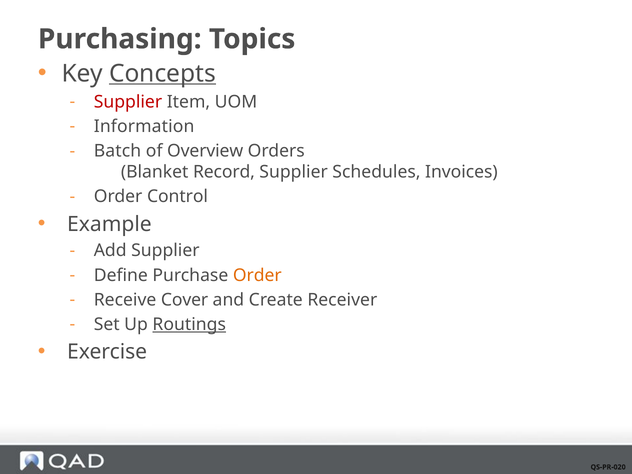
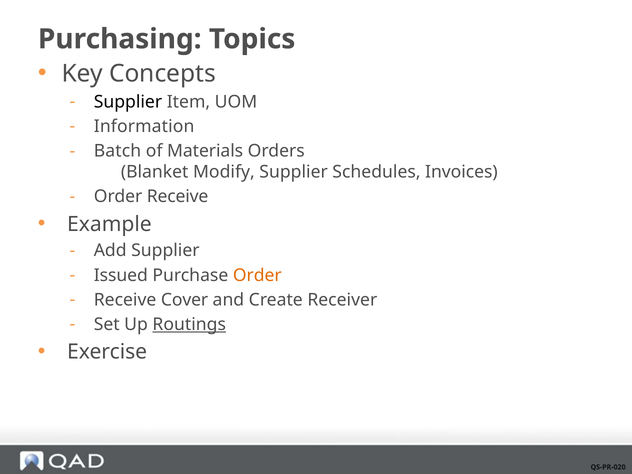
Concepts underline: present -> none
Supplier at (128, 102) colour: red -> black
Overview: Overview -> Materials
Record: Record -> Modify
Order Control: Control -> Receive
Define: Define -> Issued
